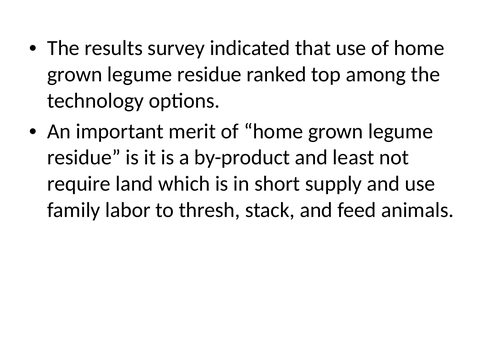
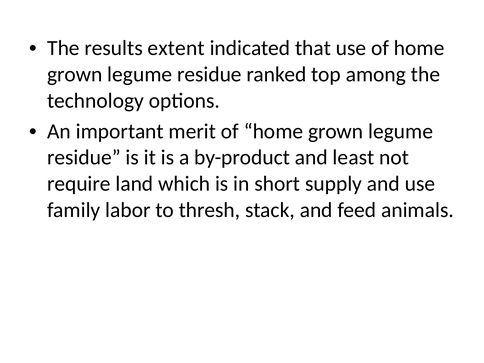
survey: survey -> extent
